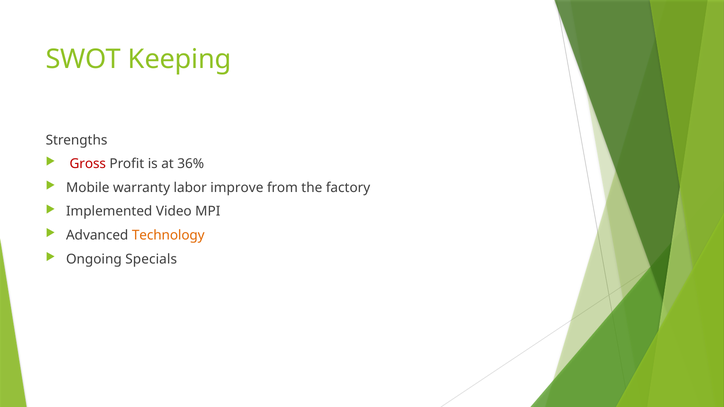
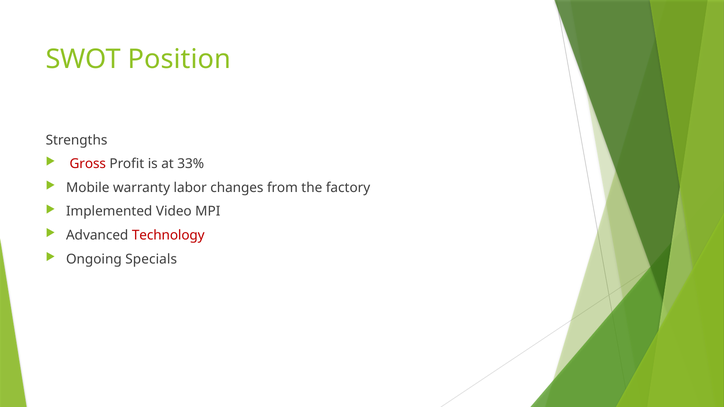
Keeping: Keeping -> Position
36%: 36% -> 33%
improve: improve -> changes
Technology colour: orange -> red
